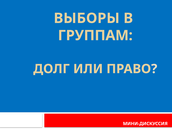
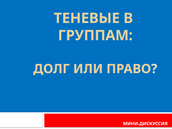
ВЫБОРЫ: ВЫБОРЫ -> ТЕНЕВЫЕ
